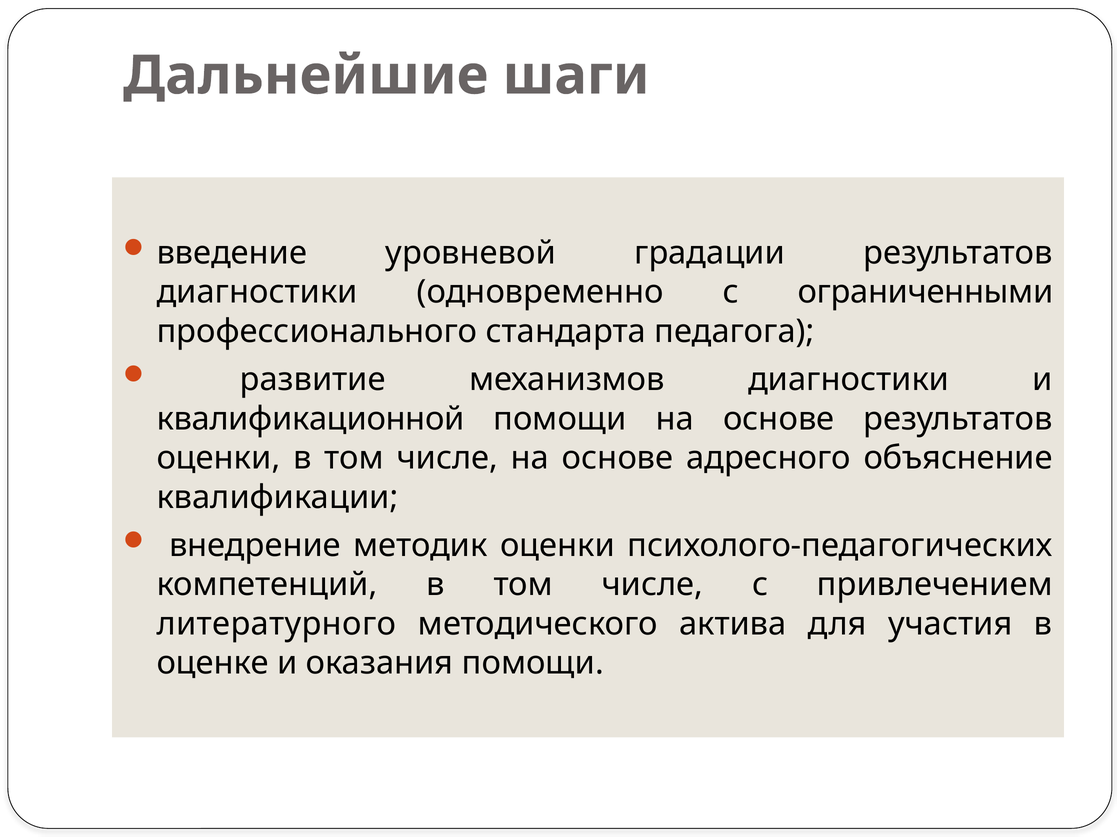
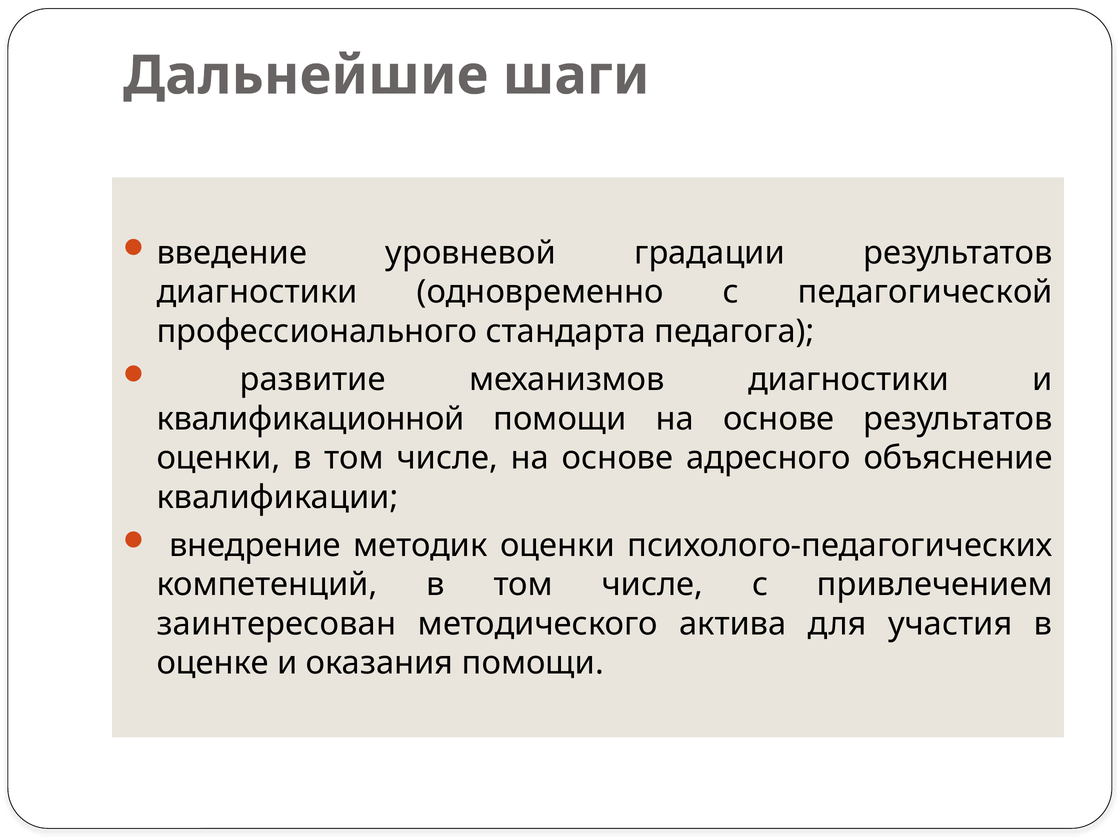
ограниченными: ограниченными -> педагогической
литературного: литературного -> заинтересован
